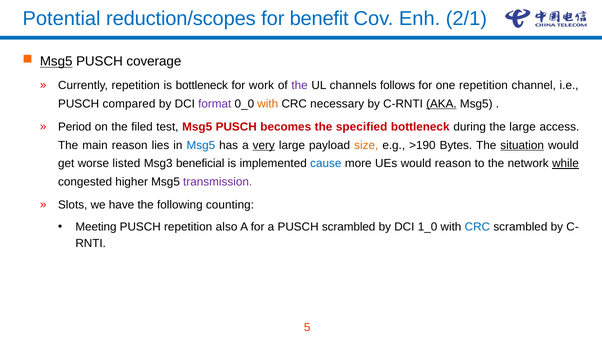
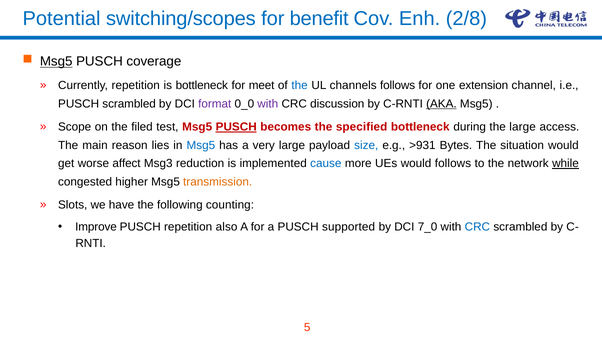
reduction/scopes: reduction/scopes -> switching/scopes
2/1: 2/1 -> 2/8
work: work -> meet
the at (300, 86) colour: purple -> blue
one repetition: repetition -> extension
PUSCH compared: compared -> scrambled
with at (268, 104) colour: orange -> purple
necessary: necessary -> discussion
Period: Period -> Scope
PUSCH at (236, 127) underline: none -> present
very underline: present -> none
size colour: orange -> blue
>190: >190 -> >931
situation underline: present -> none
listed: listed -> affect
beneficial: beneficial -> reduction
would reason: reason -> follows
transmission colour: purple -> orange
Meeting: Meeting -> Improve
PUSCH scrambled: scrambled -> supported
1_0: 1_0 -> 7_0
